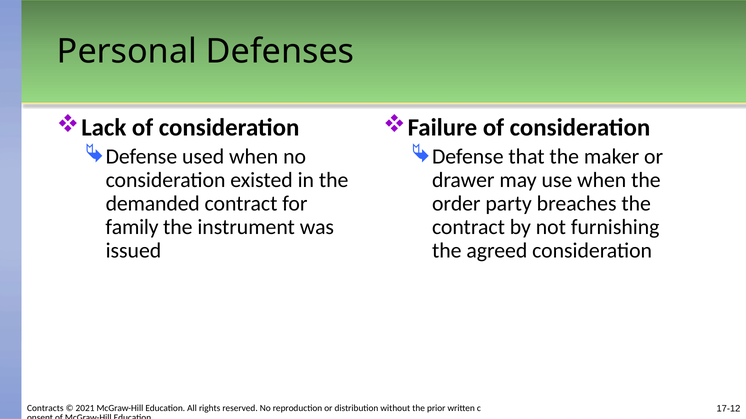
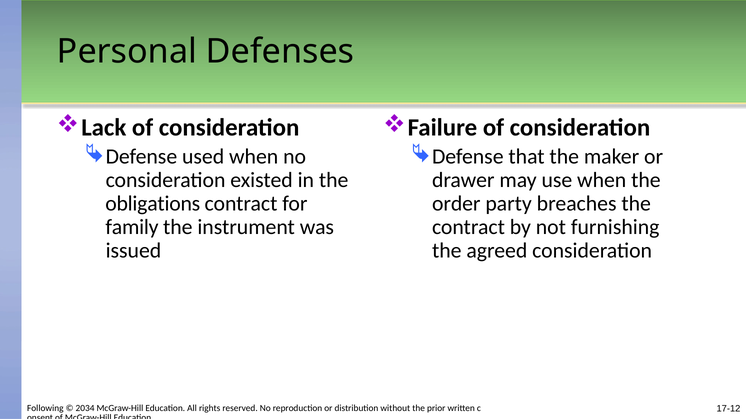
demanded: demanded -> obligations
Contracts: Contracts -> Following
2021: 2021 -> 2034
